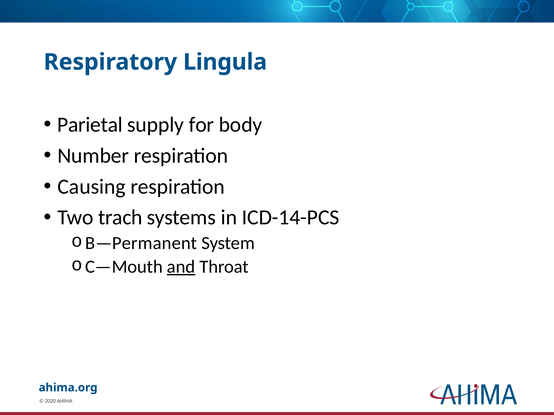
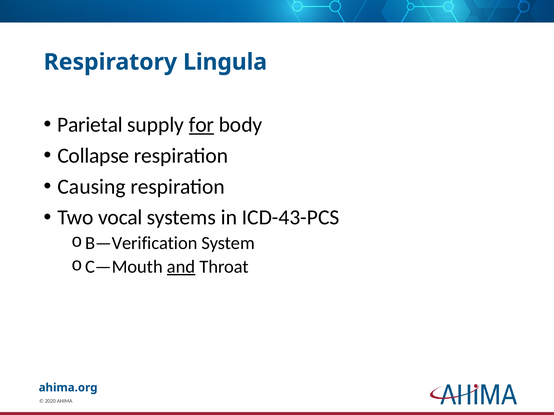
for underline: none -> present
Number: Number -> Collapse
trach: trach -> vocal
ICD-14-PCS: ICD-14-PCS -> ICD-43-PCS
B—Permanent: B—Permanent -> B—Verification
